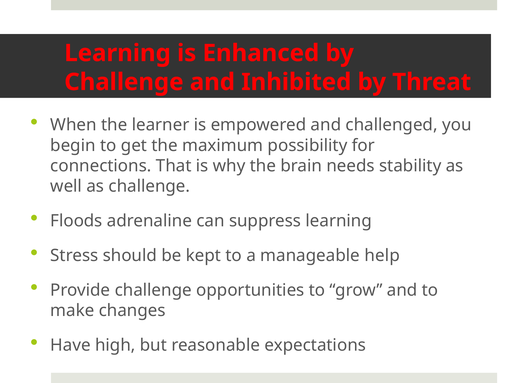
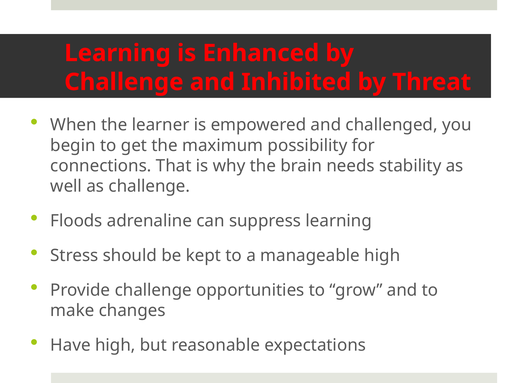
manageable help: help -> high
